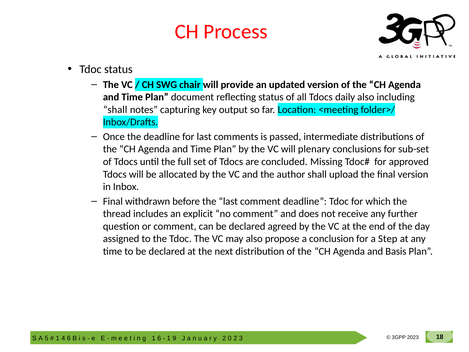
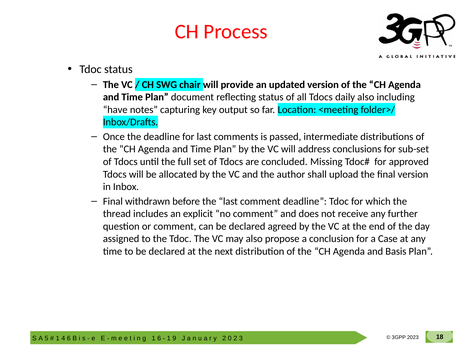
shall at (115, 110): shall -> have
plenary: plenary -> address
Step: Step -> Case
